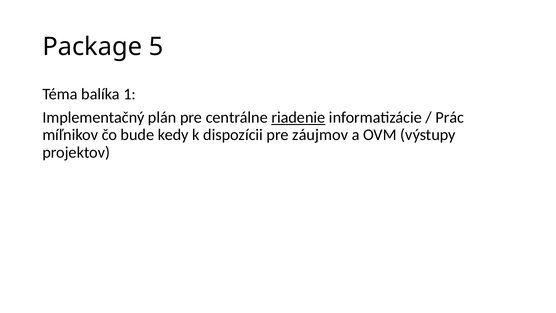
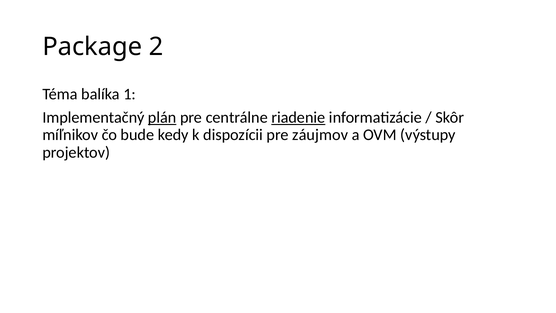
5: 5 -> 2
plán underline: none -> present
Prác: Prác -> Skôr
